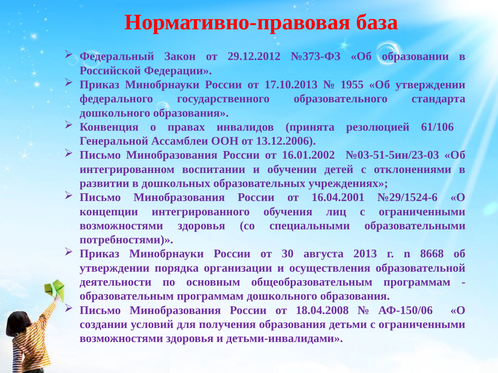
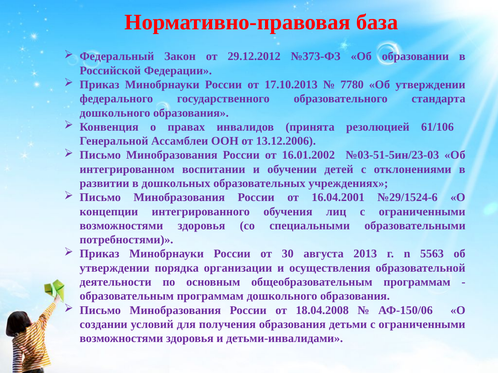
1955: 1955 -> 7780
8668: 8668 -> 5563
